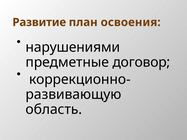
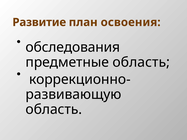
нарушениями: нарушениями -> обследования
предметные договор: договор -> область
